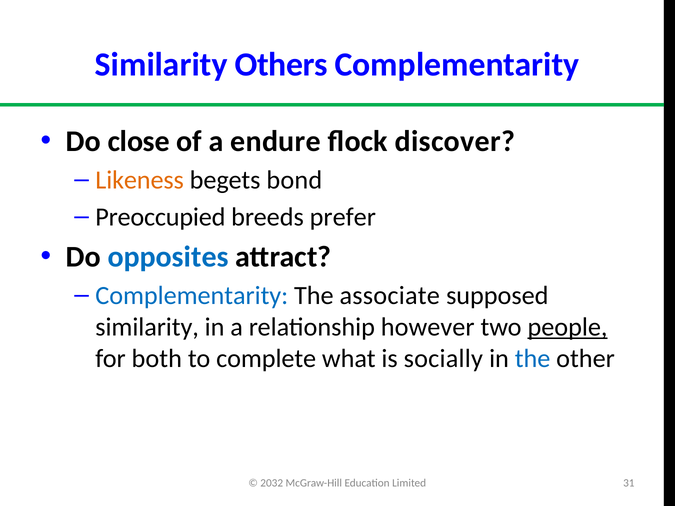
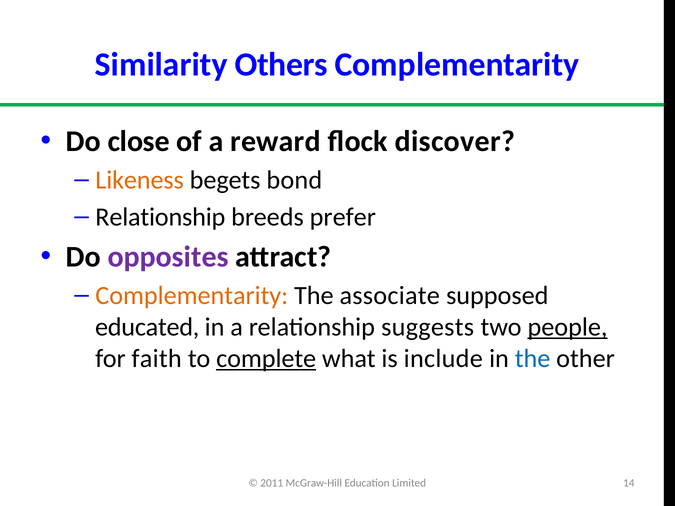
endure: endure -> reward
Preoccupied at (160, 217): Preoccupied -> Relationship
opposites colour: blue -> purple
Complementarity at (192, 296) colour: blue -> orange
similarity at (147, 327): similarity -> educated
however: however -> suggests
both: both -> faith
complete underline: none -> present
socially: socially -> include
2032: 2032 -> 2011
31: 31 -> 14
